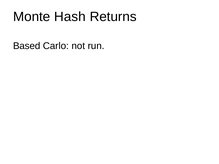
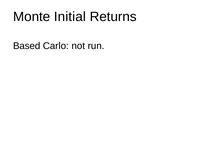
Hash: Hash -> Initial
